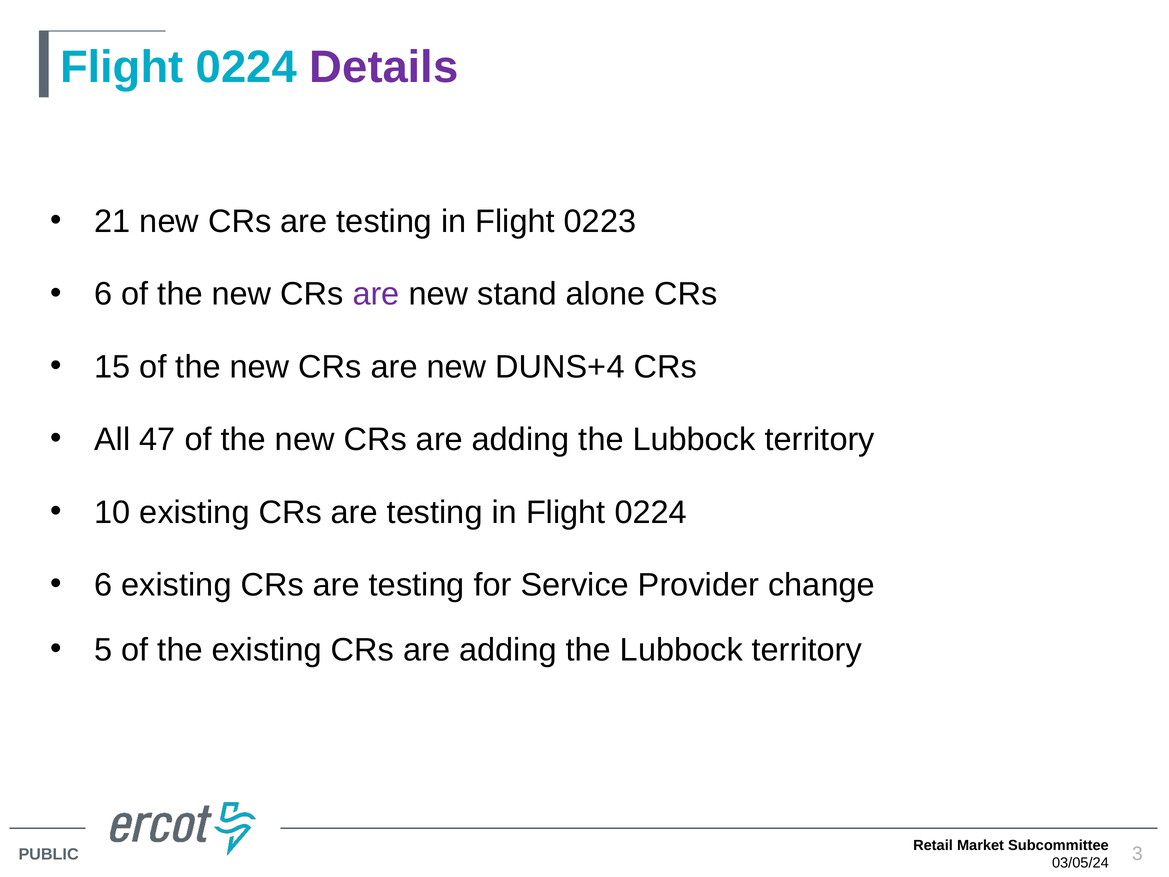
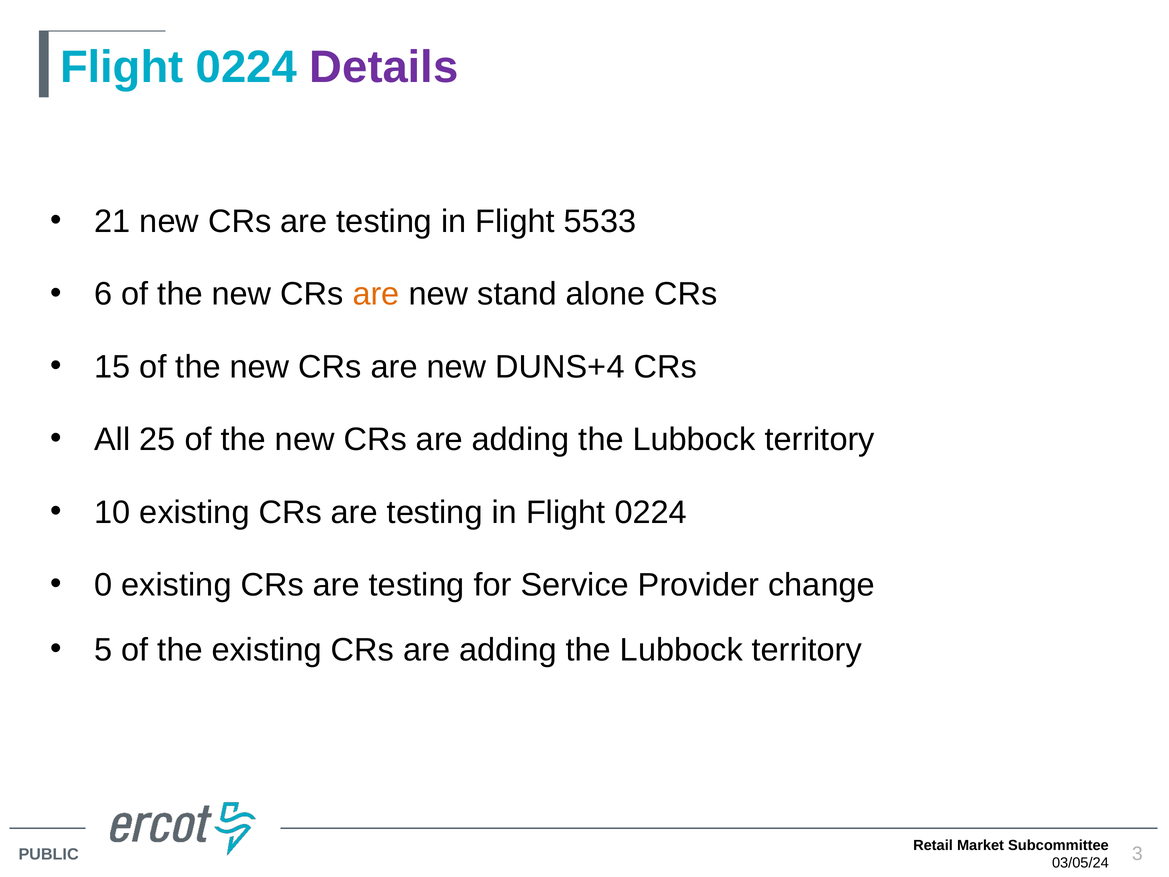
0223: 0223 -> 5533
are at (376, 294) colour: purple -> orange
47: 47 -> 25
6 at (103, 585): 6 -> 0
